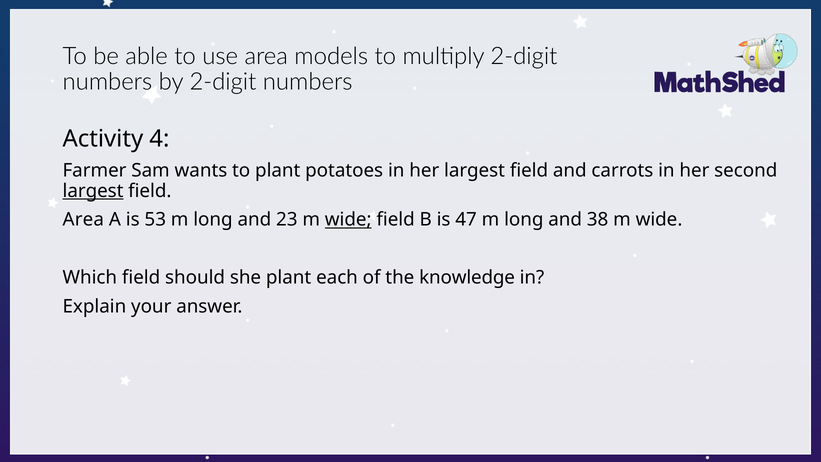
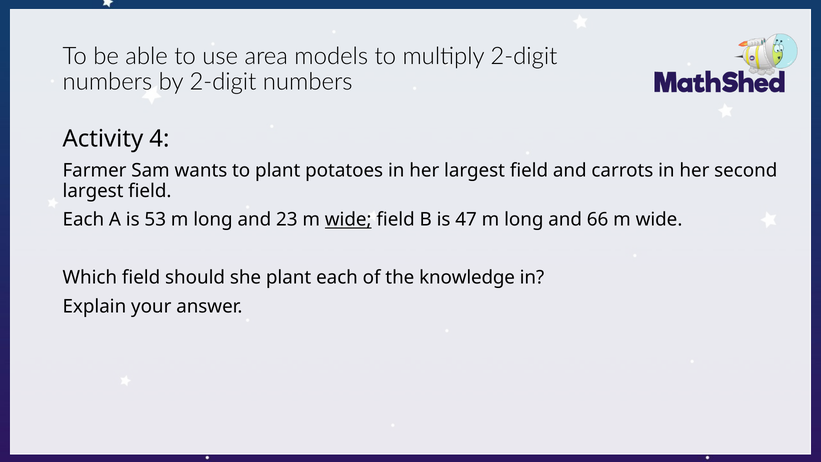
largest at (93, 191) underline: present -> none
Area at (83, 220): Area -> Each
38: 38 -> 66
